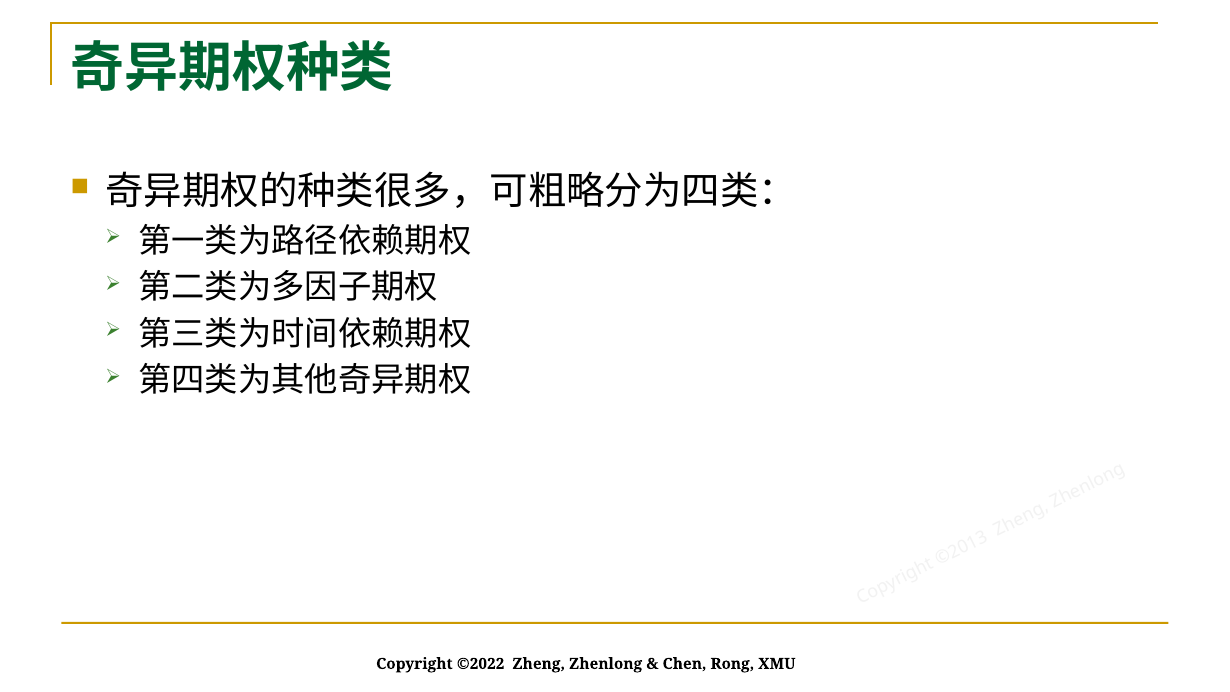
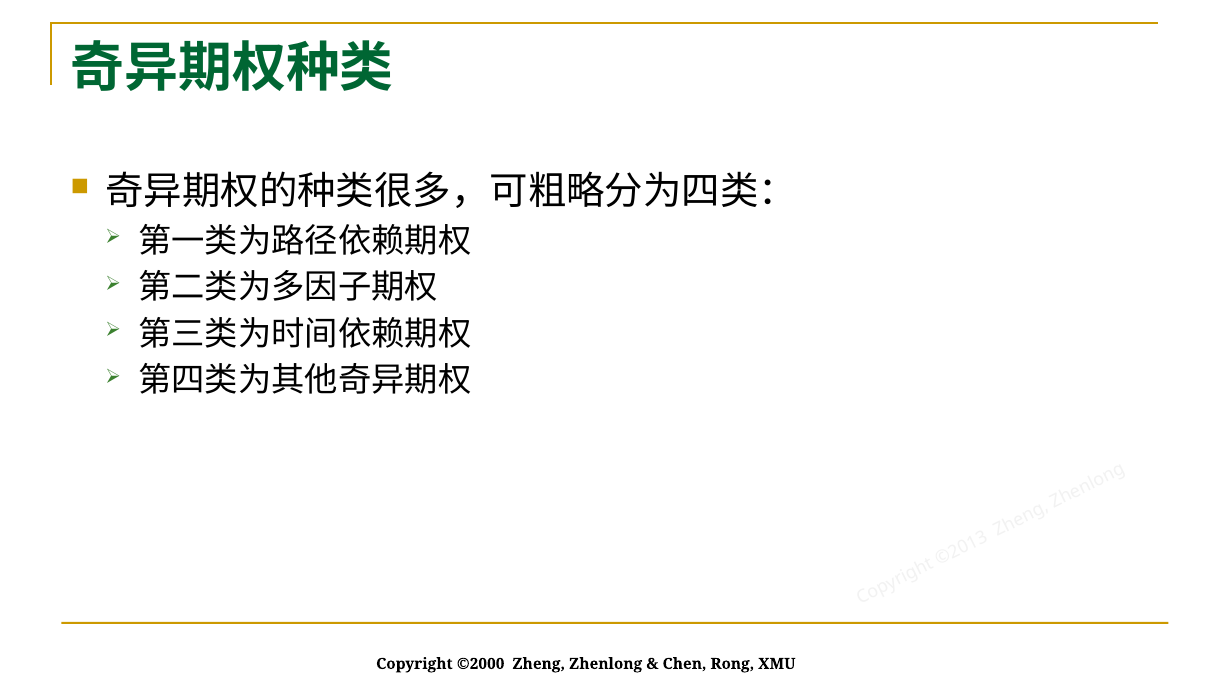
©2022: ©2022 -> ©2000
